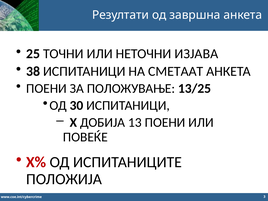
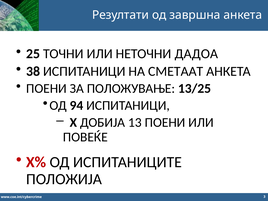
ИЗЈАВА: ИЗЈАВА -> ДАДОА
30: 30 -> 94
